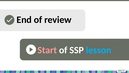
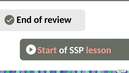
lesson colour: light blue -> pink
